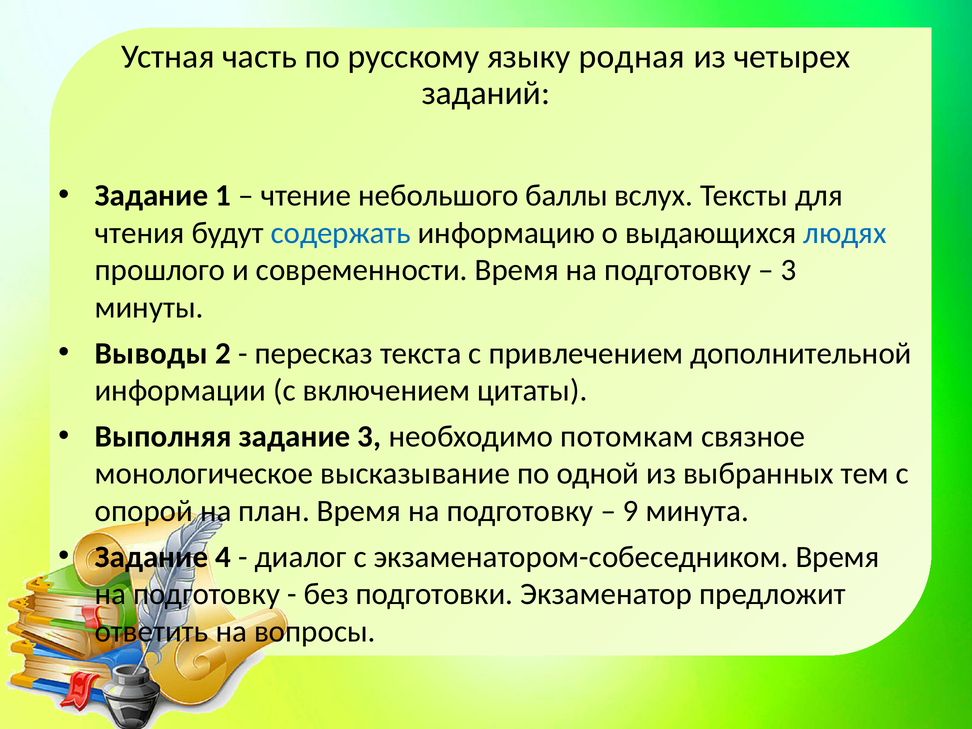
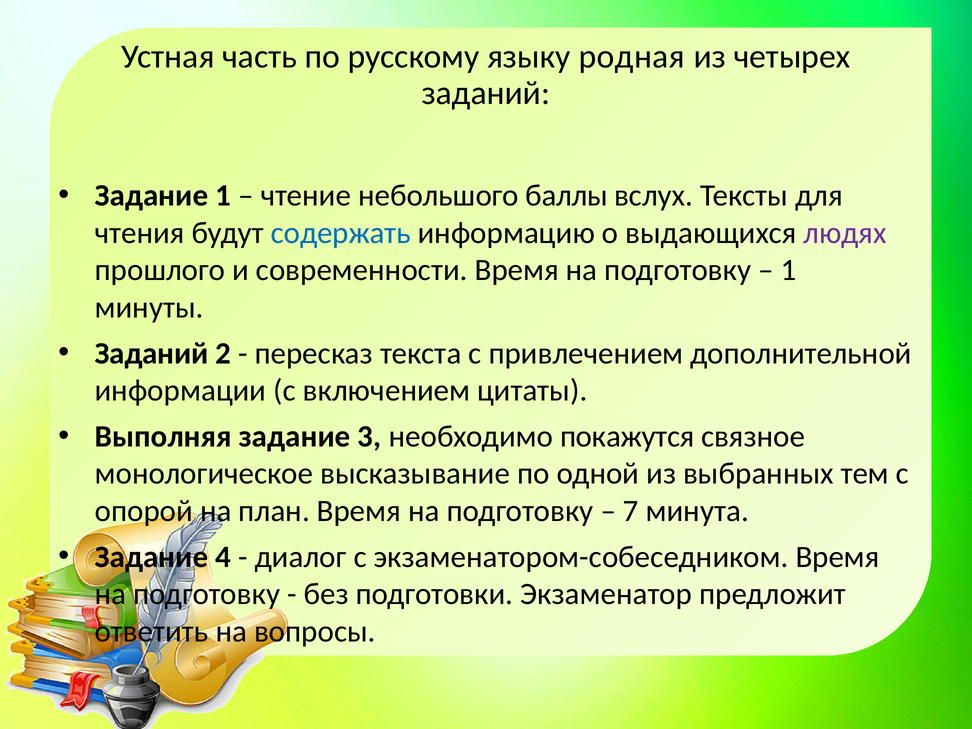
людях colour: blue -> purple
3 at (789, 270): 3 -> 1
Выводы at (151, 353): Выводы -> Заданий
потомкам: потомкам -> покажутся
9: 9 -> 7
